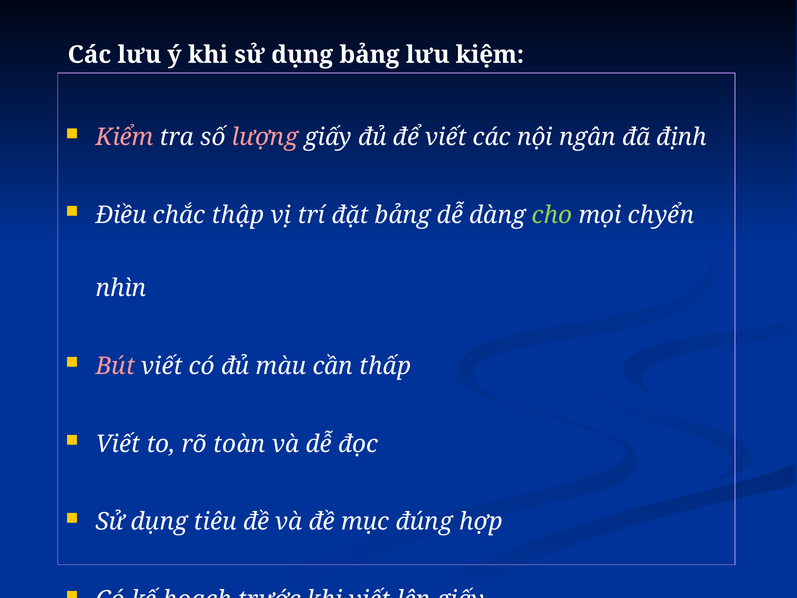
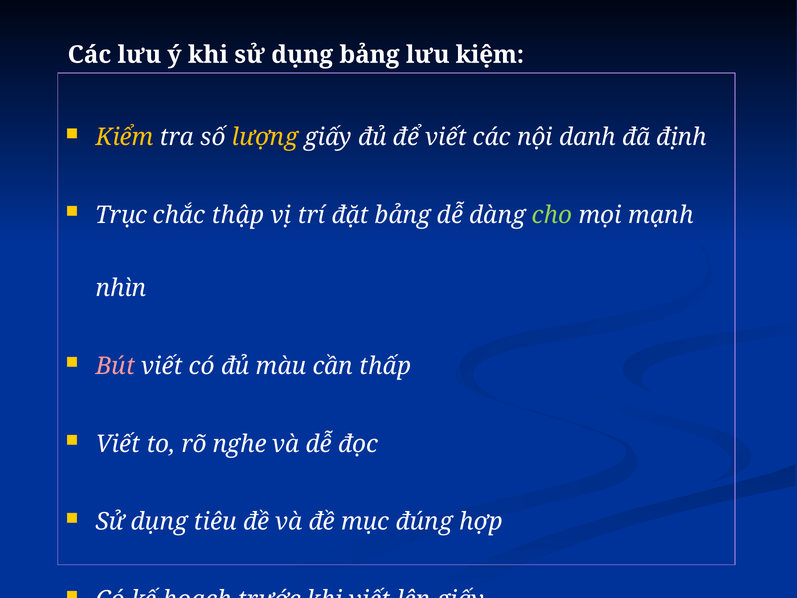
Kiểm colour: pink -> yellow
lượng colour: pink -> yellow
ngân: ngân -> danh
Điều: Điều -> Trục
chyển: chyển -> mạnh
toàn: toàn -> nghe
